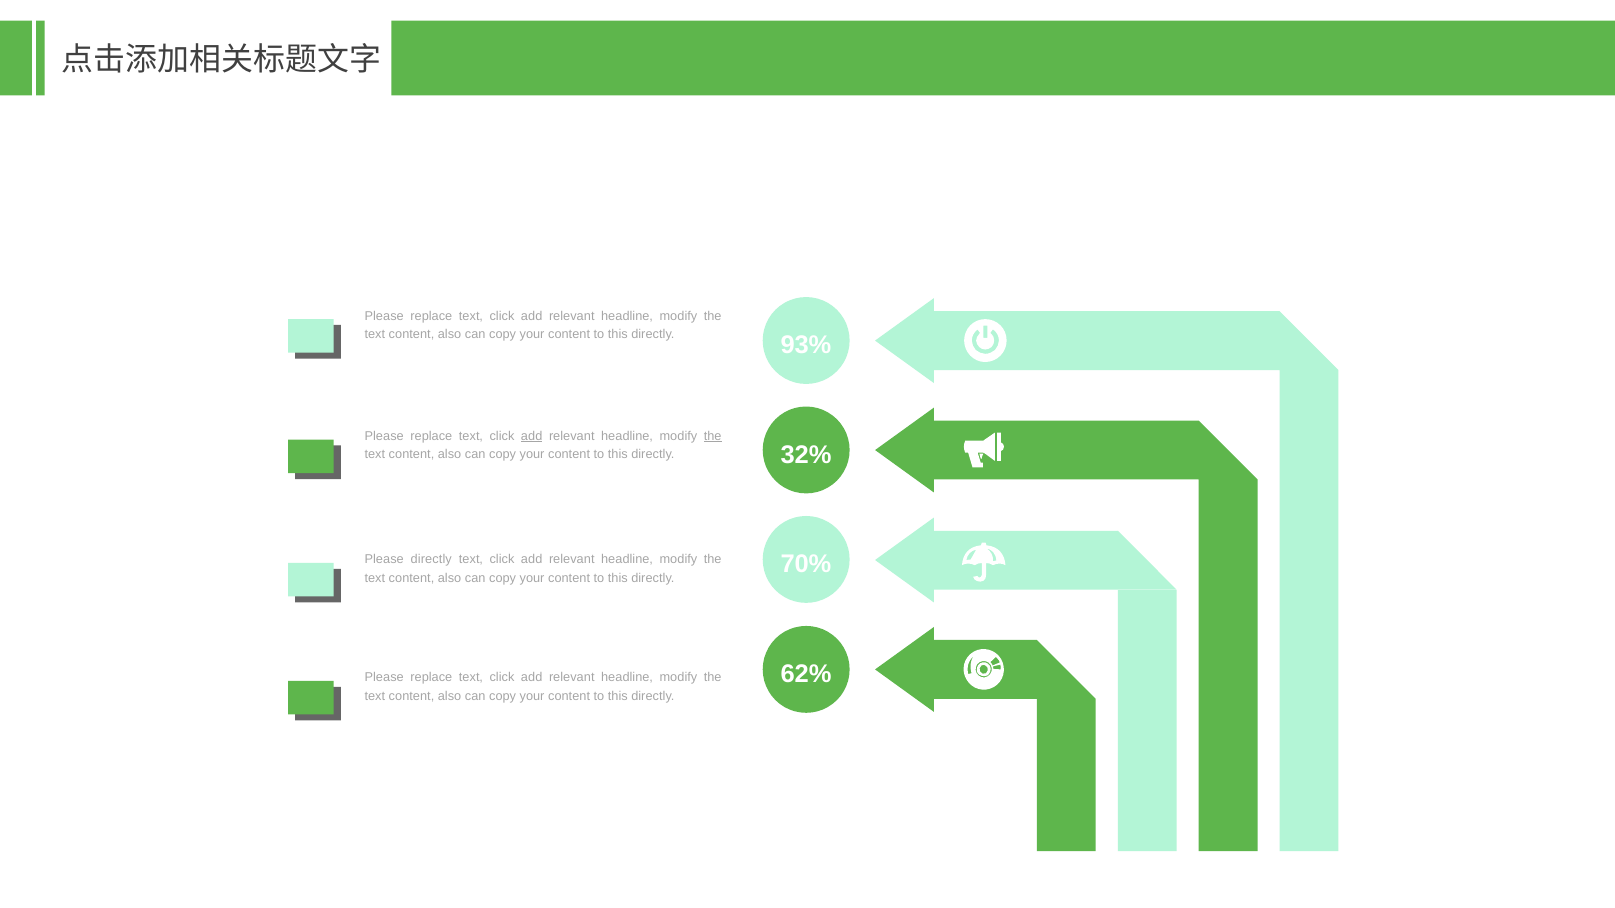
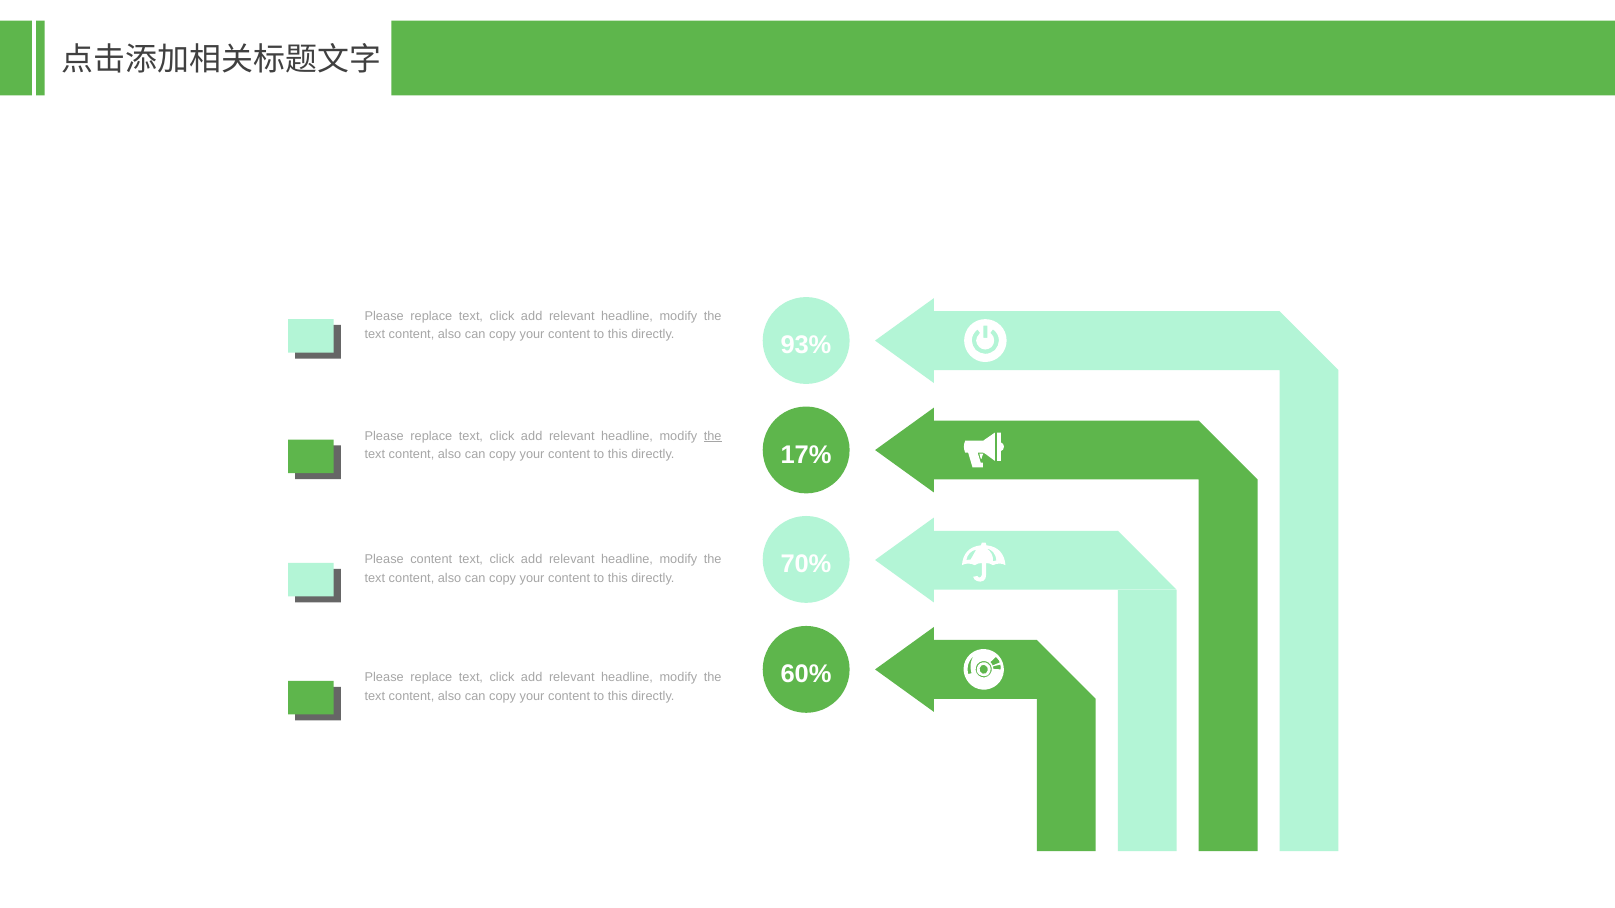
add at (532, 437) underline: present -> none
32%: 32% -> 17%
Please directly: directly -> content
62%: 62% -> 60%
